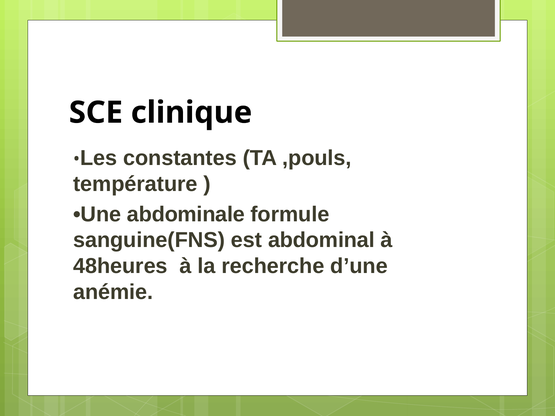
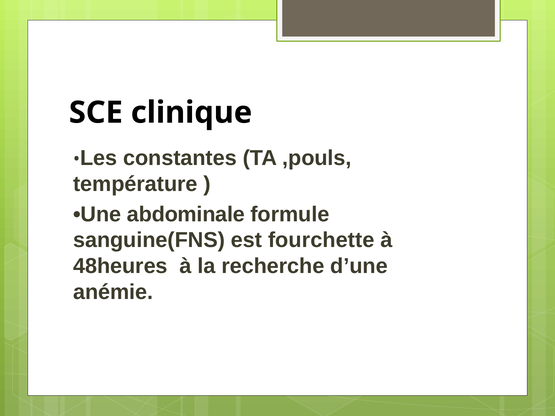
abdominal: abdominal -> fourchette
